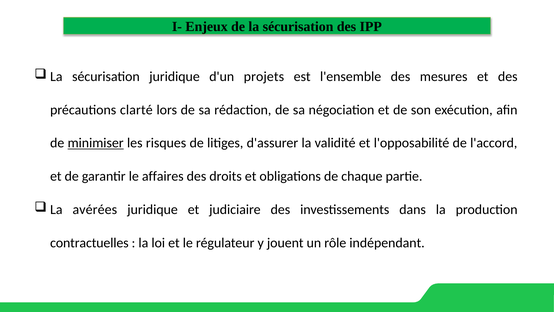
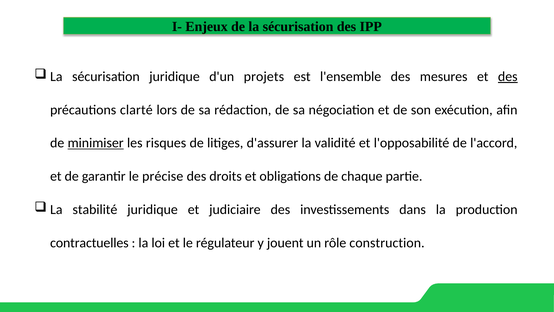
des at (508, 76) underline: none -> present
affaires: affaires -> précise
avérées: avérées -> stabilité
indépendant: indépendant -> construction
